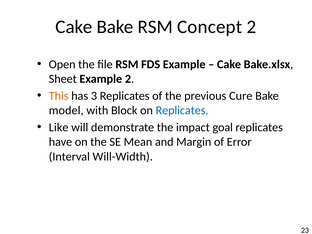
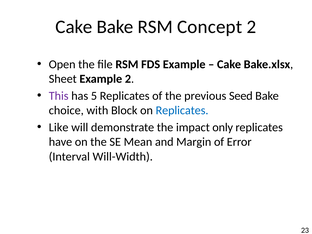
This colour: orange -> purple
3: 3 -> 5
Cure: Cure -> Seed
model: model -> choice
goal: goal -> only
